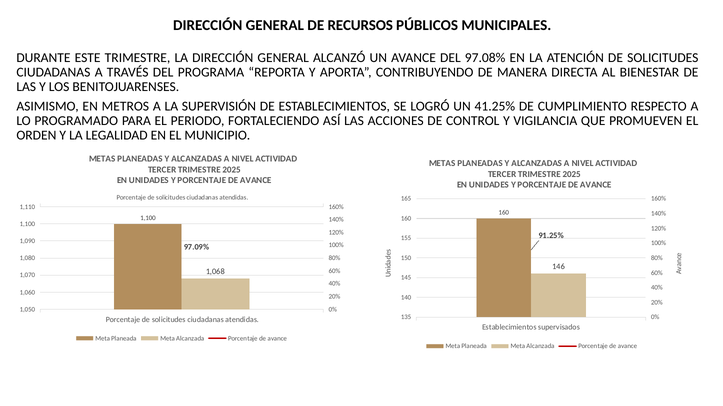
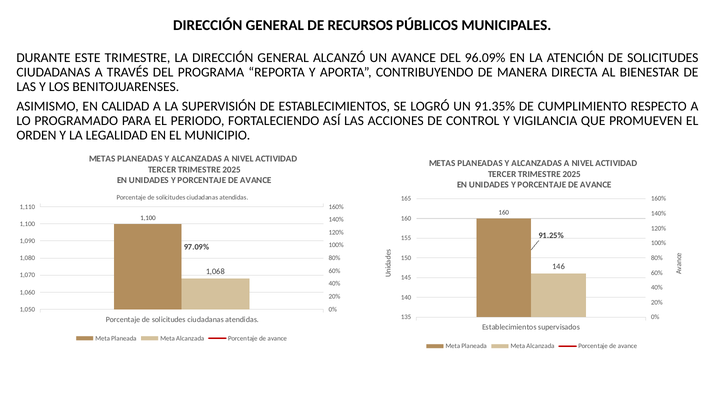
97.08%: 97.08% -> 96.09%
METROS: METROS -> CALIDAD
41.25%: 41.25% -> 91.35%
